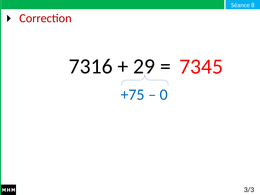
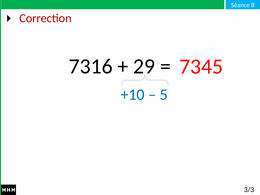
+75: +75 -> +10
0: 0 -> 5
